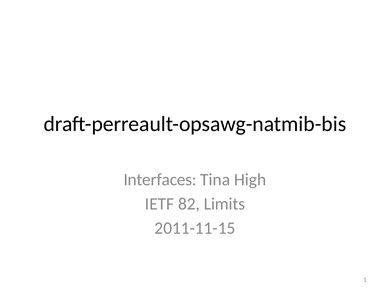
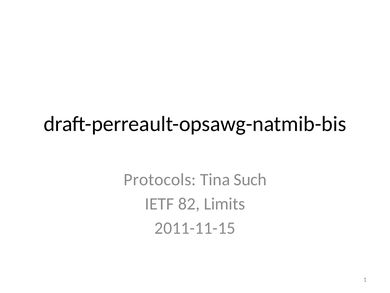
Interfaces: Interfaces -> Protocols
High: High -> Such
